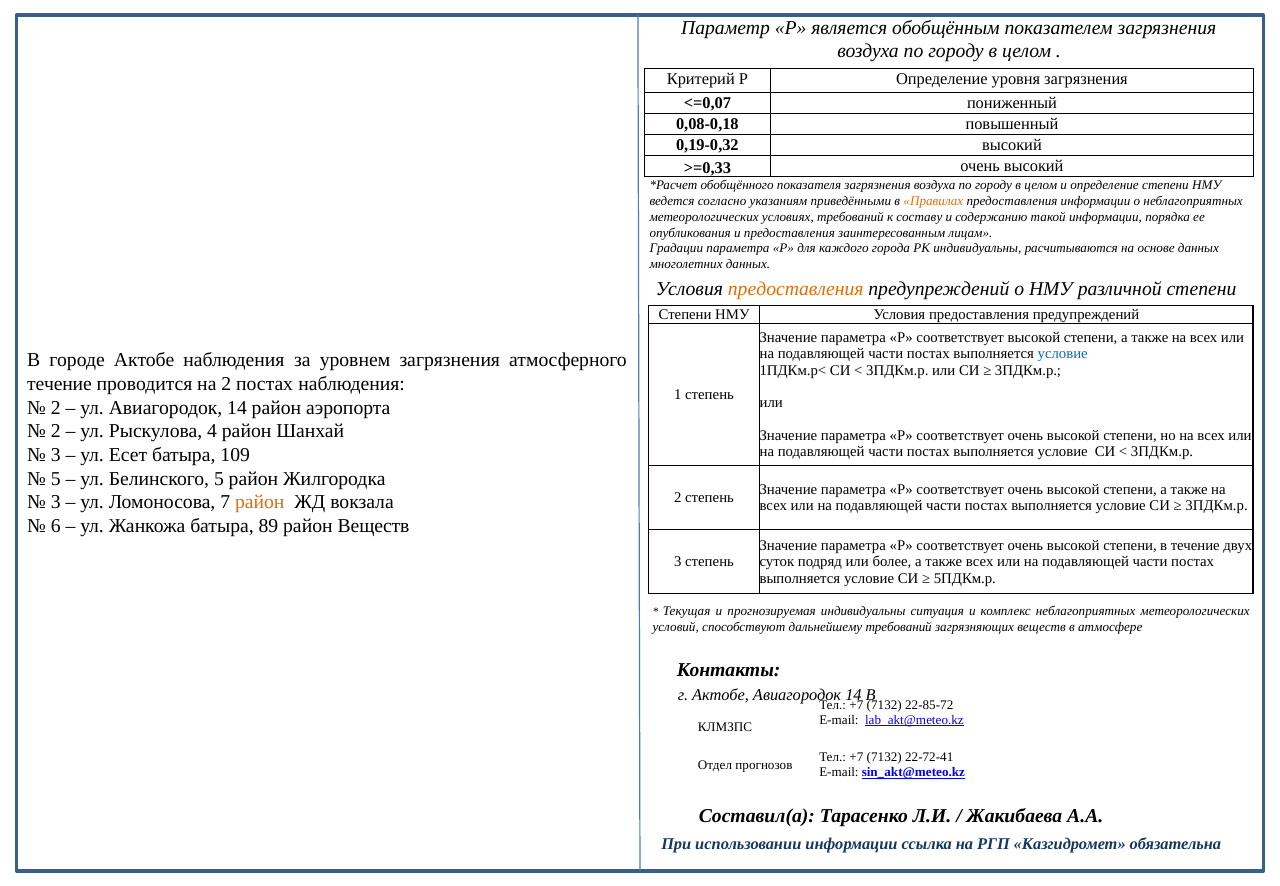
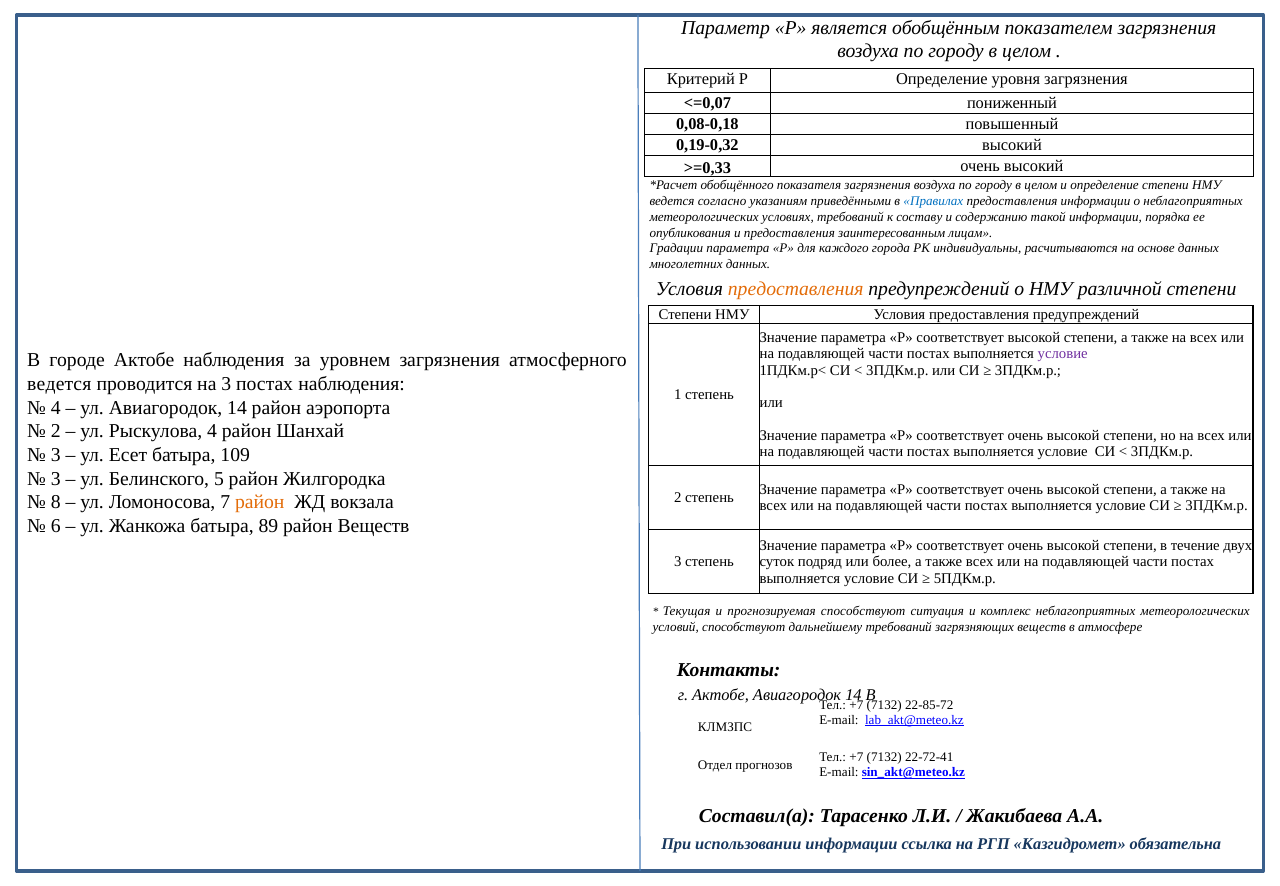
Правилах colour: orange -> blue
условие at (1063, 354) colour: blue -> purple
течение at (59, 384): течение -> ведется
на 2: 2 -> 3
2 at (56, 408): 2 -> 4
5 at (56, 479): 5 -> 3
3 at (56, 502): 3 -> 8
прогнозируемая индивидуальны: индивидуальны -> способствуют
